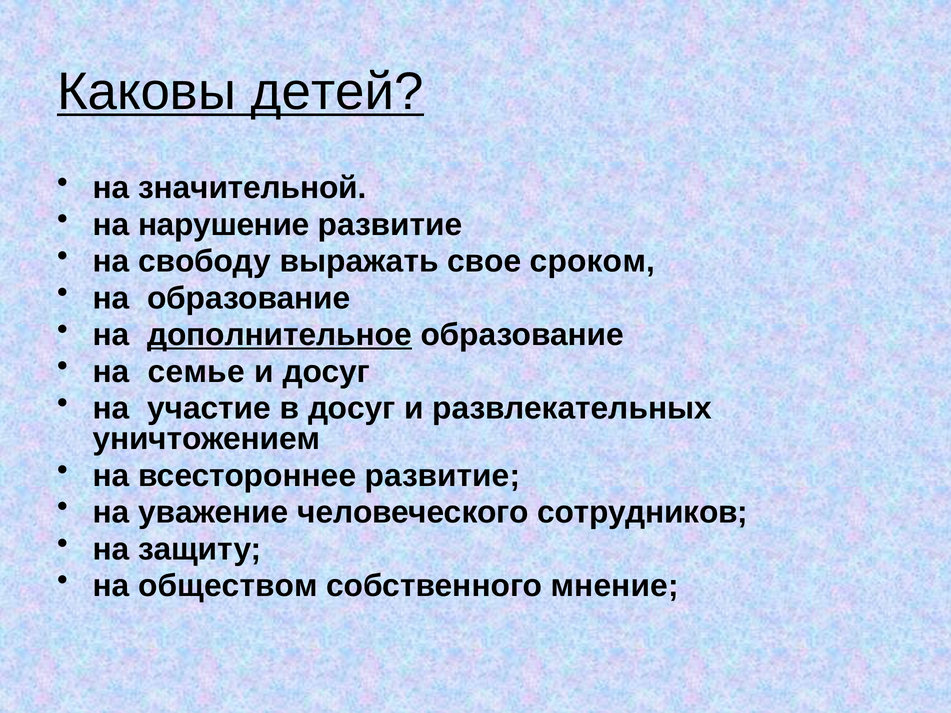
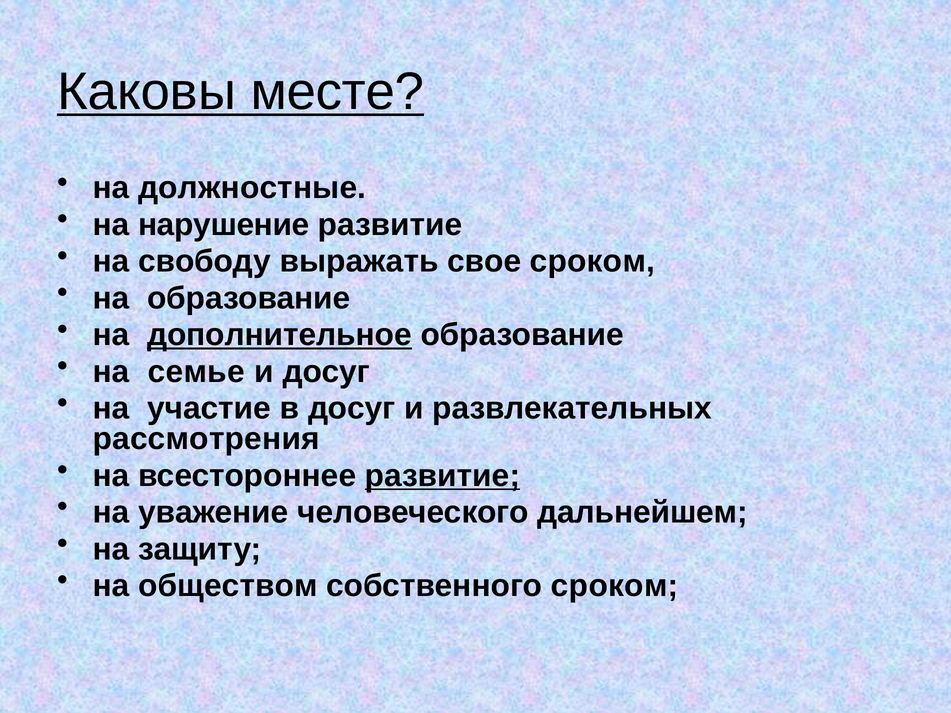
детей: детей -> месте
значительной: значительной -> должностные
уничтожением: уничтожением -> рассмотрения
развитие at (443, 476) underline: none -> present
сотрудников: сотрудников -> дальнейшем
собственного мнение: мнение -> сроком
